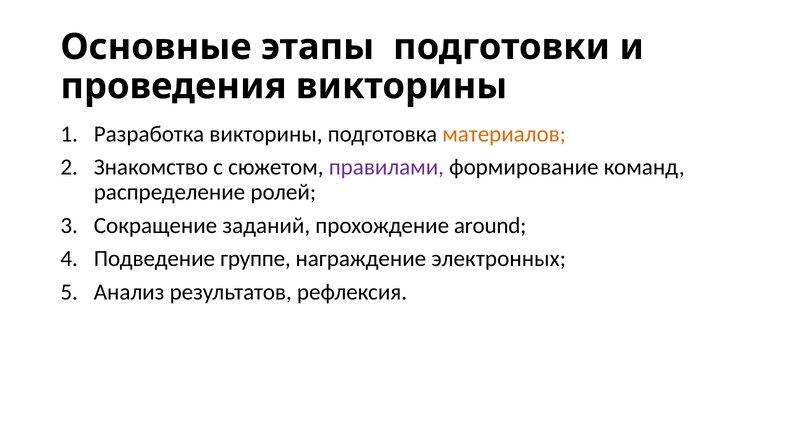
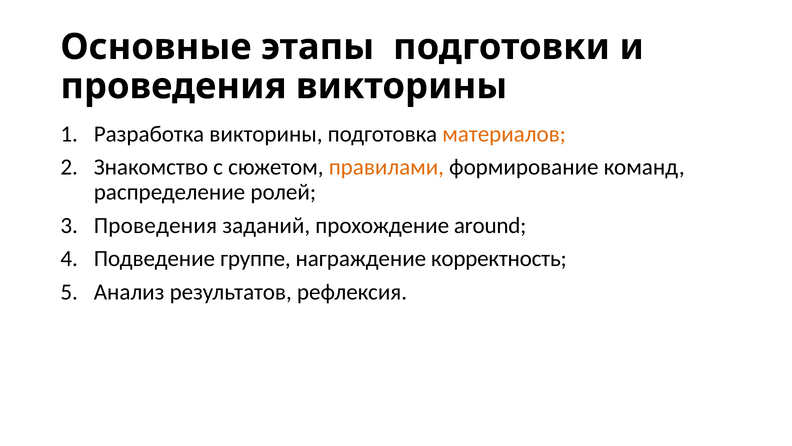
правилами colour: purple -> orange
Сокращение at (156, 225): Сокращение -> Проведения
электронных: электронных -> корректность
